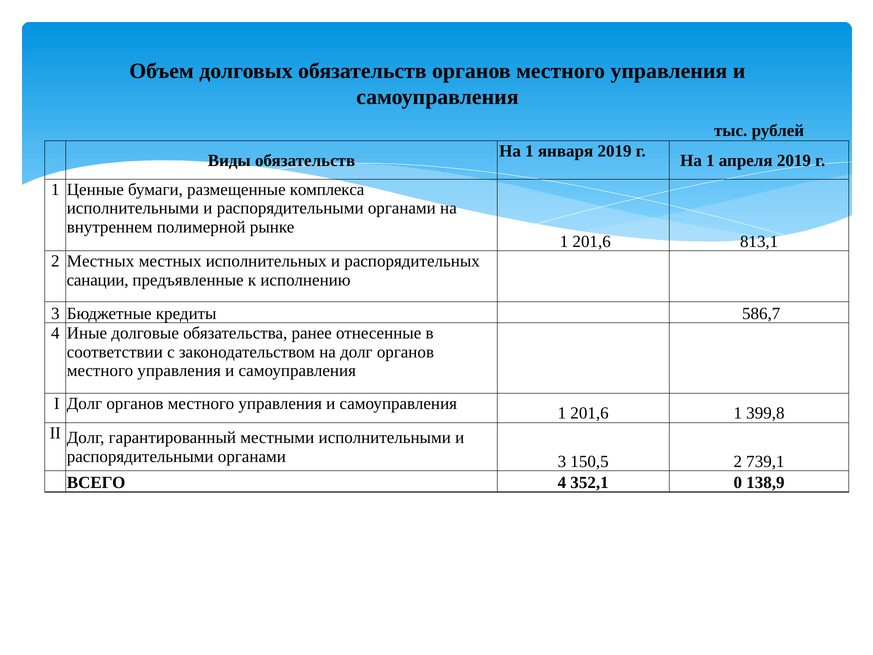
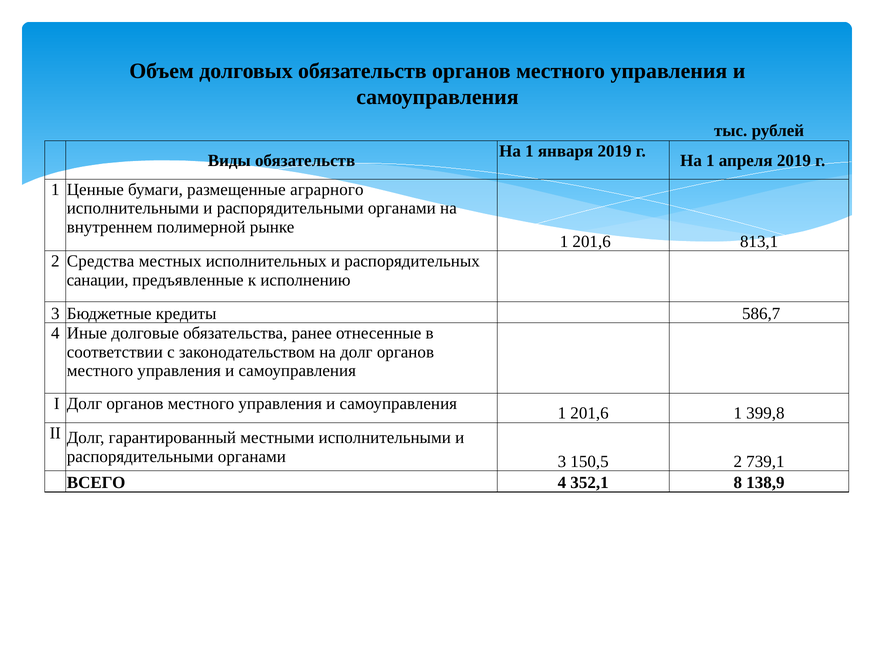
комплекса: комплекса -> аграрного
2 Местных: Местных -> Средства
0: 0 -> 8
